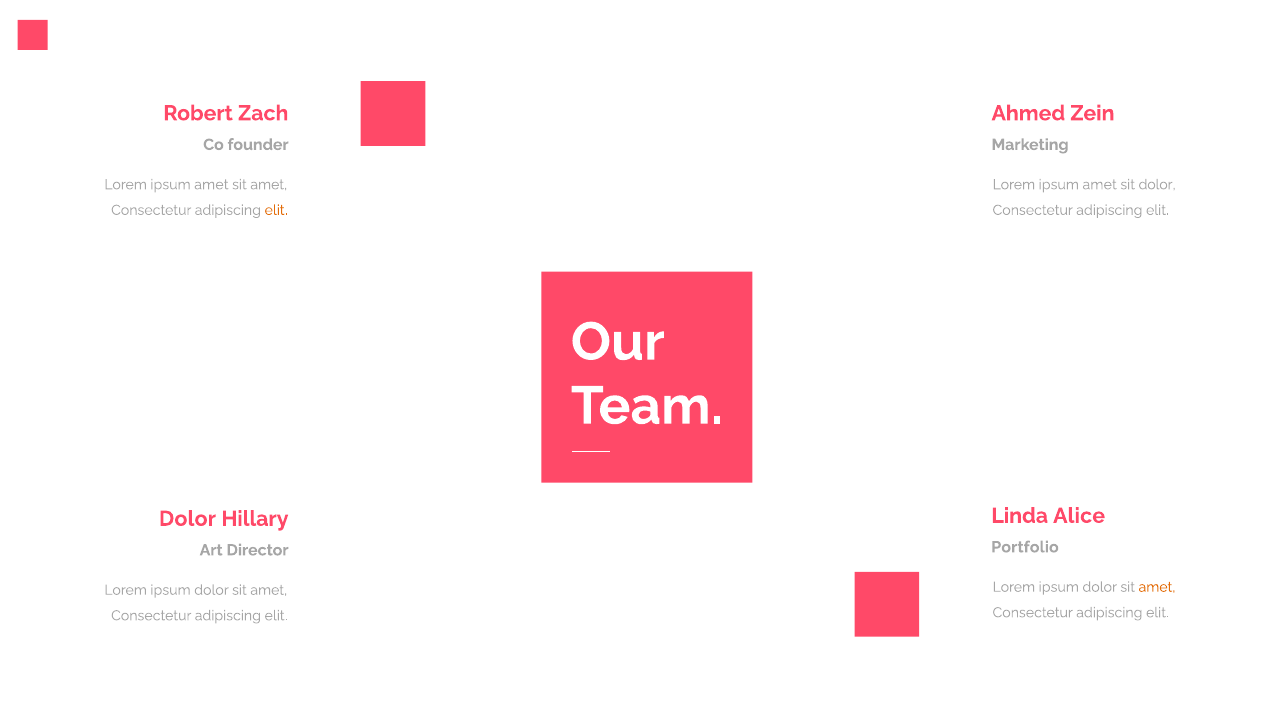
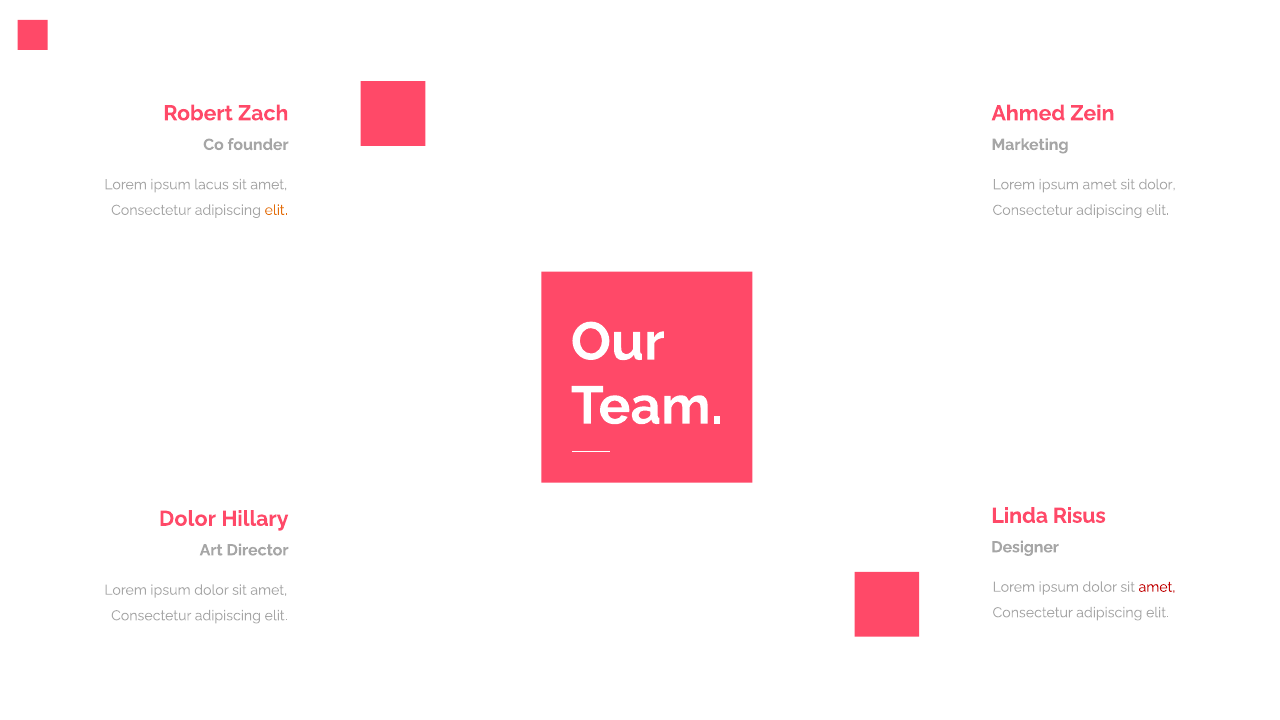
amet at (211, 185): amet -> lacus
Alice: Alice -> Risus
Portfolio: Portfolio -> Designer
amet at (1157, 587) colour: orange -> red
